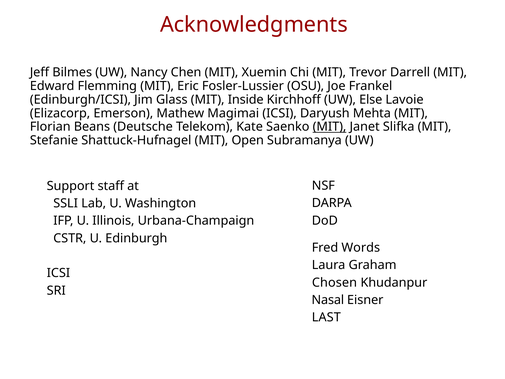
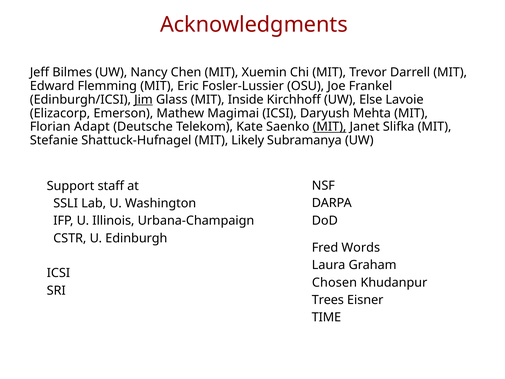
Jim underline: none -> present
Beans: Beans -> Adapt
Open: Open -> Likely
Nasal: Nasal -> Trees
LAST: LAST -> TIME
